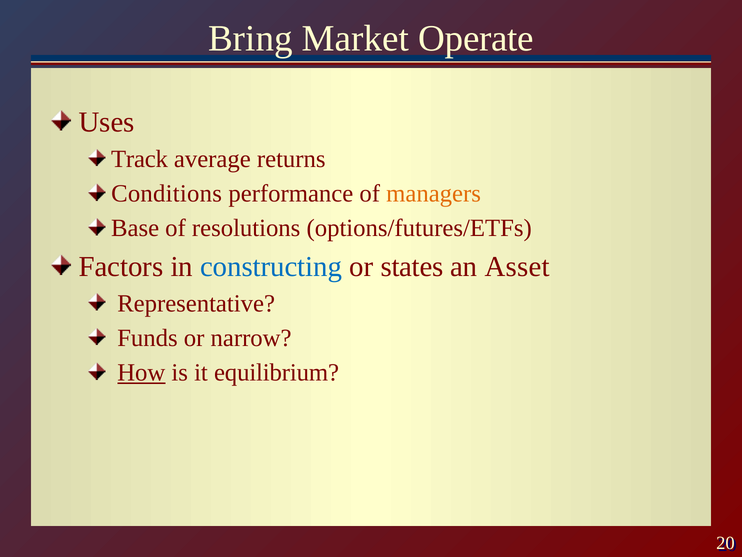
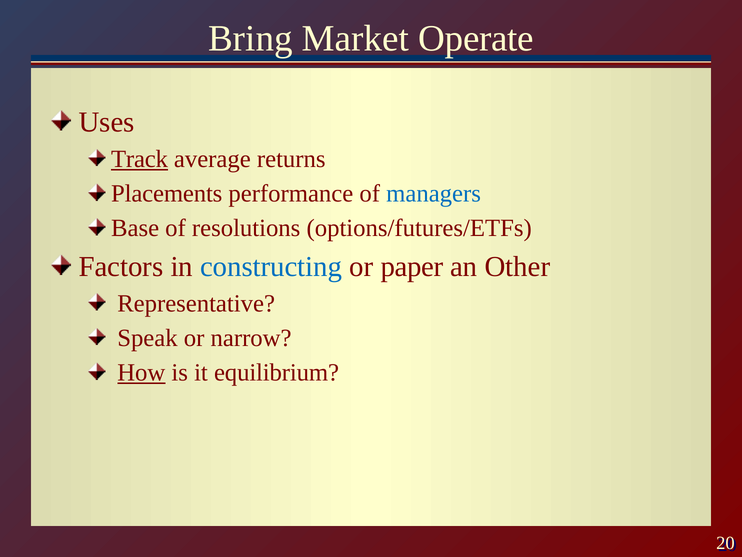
Track underline: none -> present
Conditions: Conditions -> Placements
managers colour: orange -> blue
states: states -> paper
Asset: Asset -> Other
Funds: Funds -> Speak
